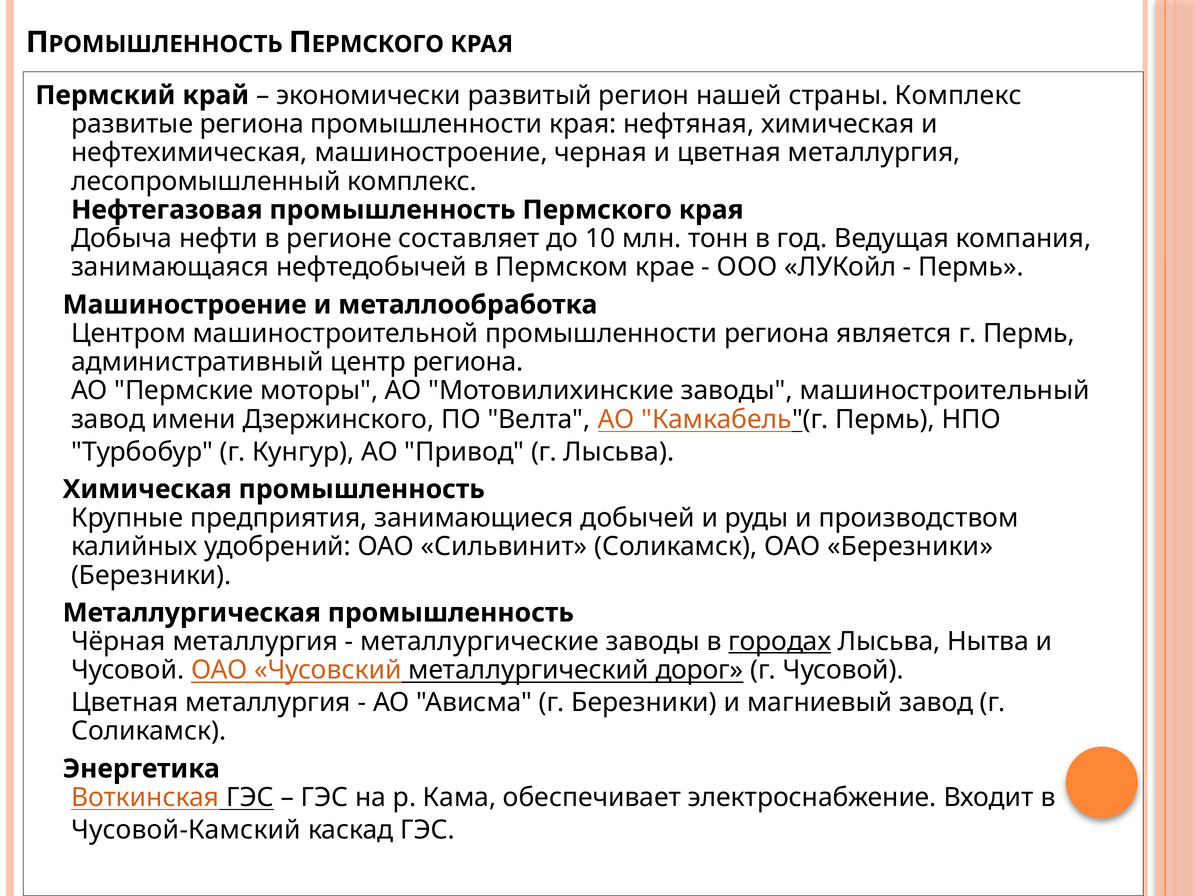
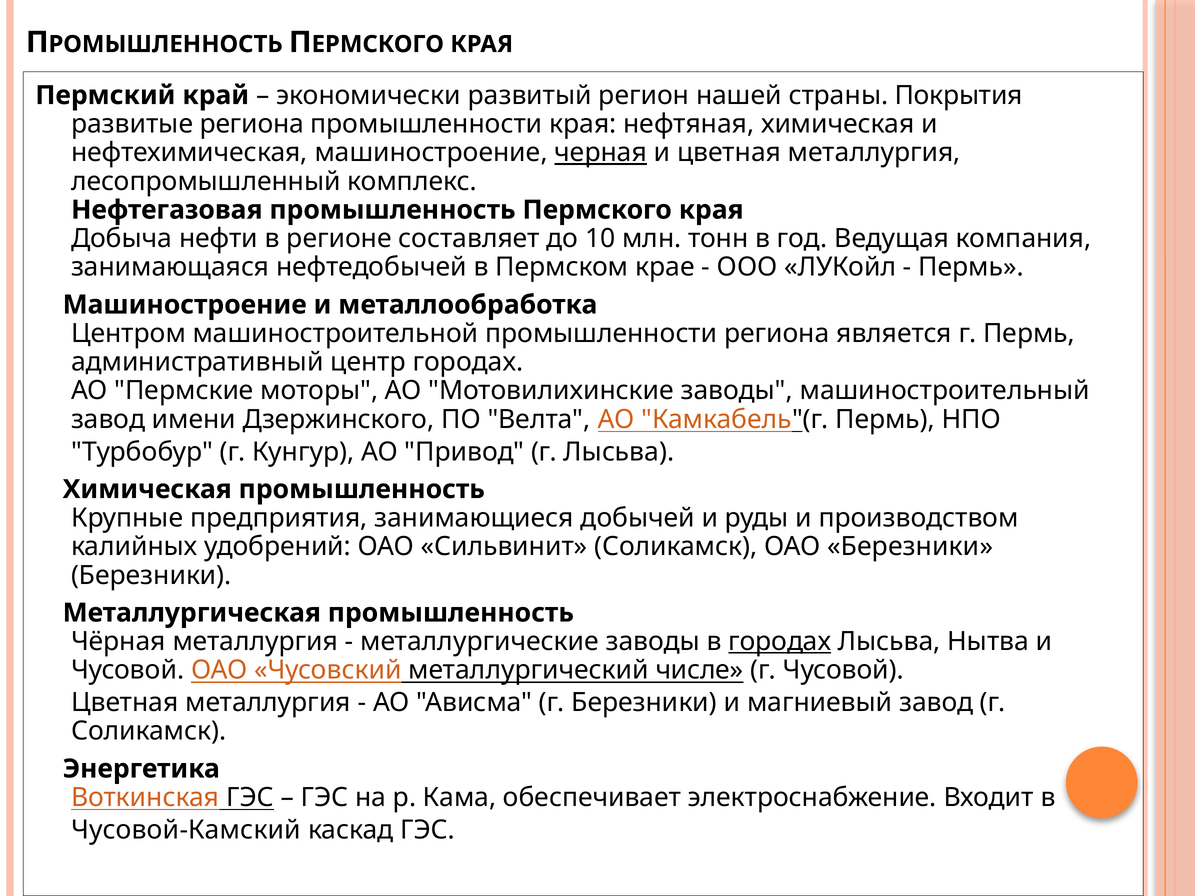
страны Комплекс: Комплекс -> Покрытия
черная underline: none -> present
центр региона: региона -> городах
дорог: дорог -> числе
